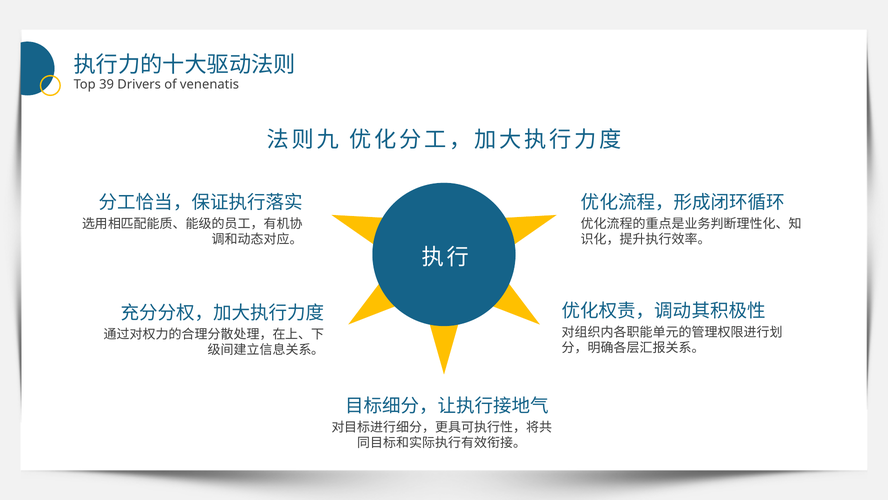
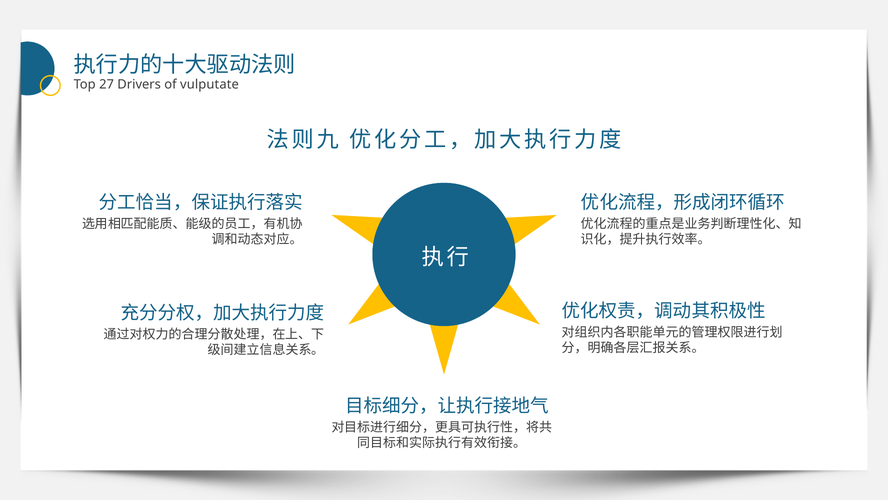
39: 39 -> 27
venenatis: venenatis -> vulputate
